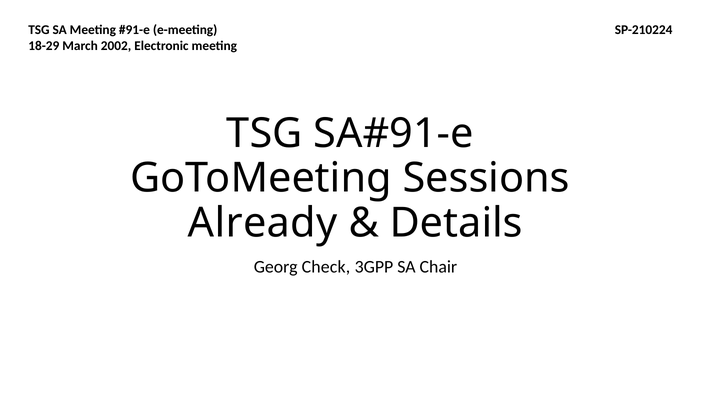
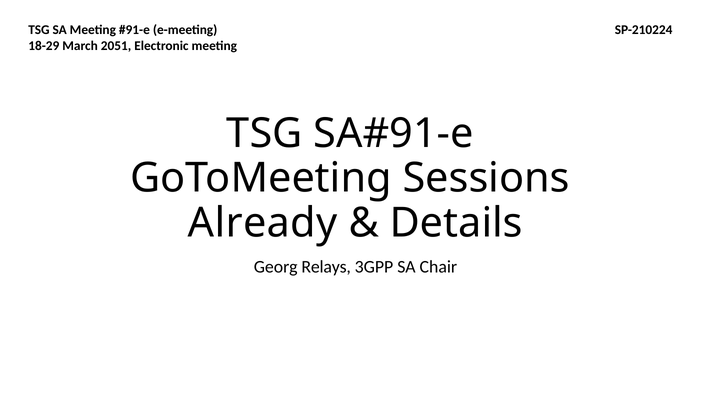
2002: 2002 -> 2051
Check: Check -> Relays
